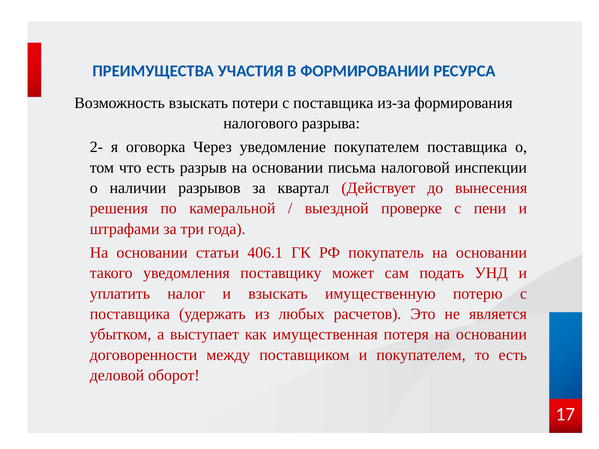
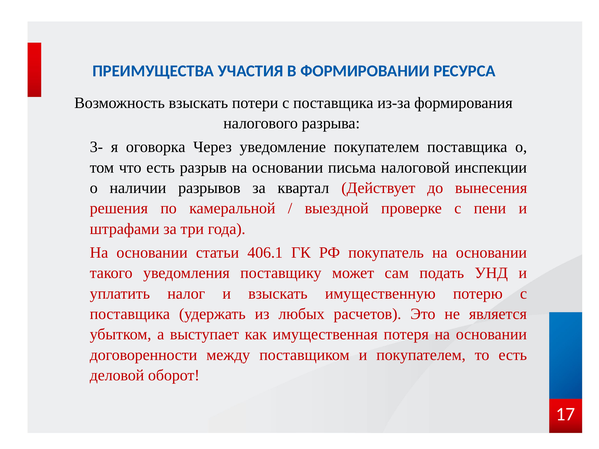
2-: 2- -> 3-
